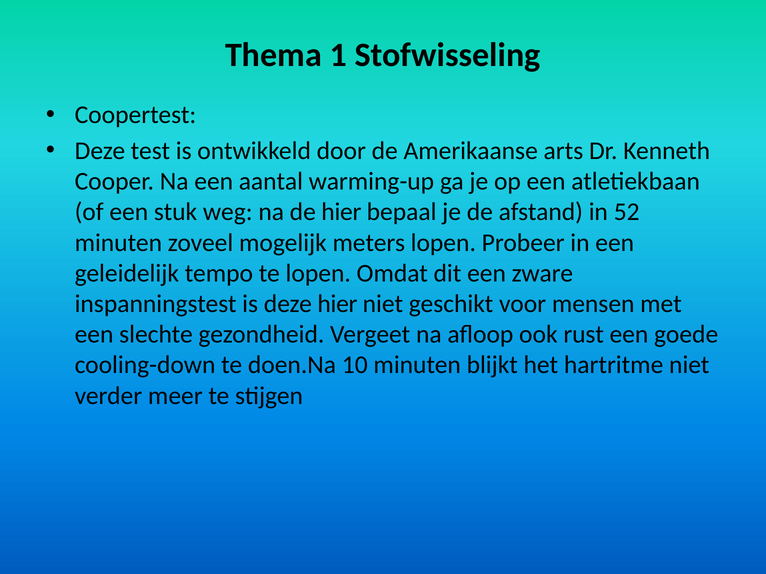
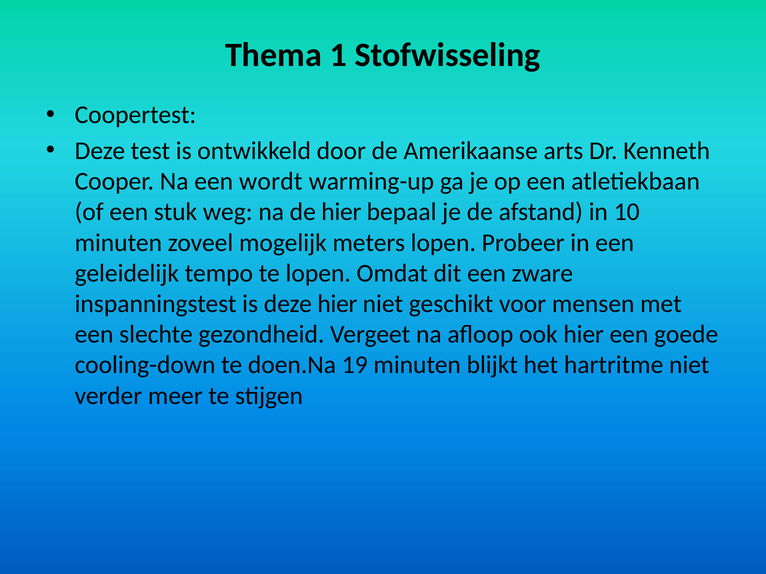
aantal: aantal -> wordt
52: 52 -> 10
ook rust: rust -> hier
10: 10 -> 19
